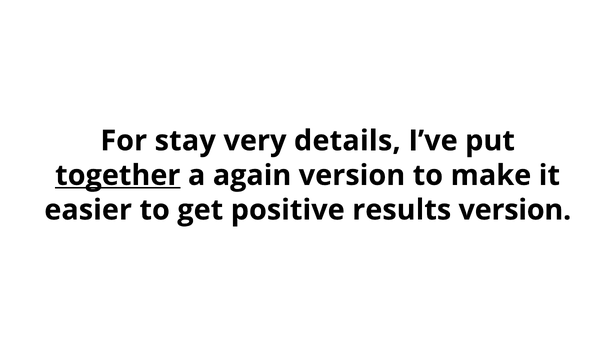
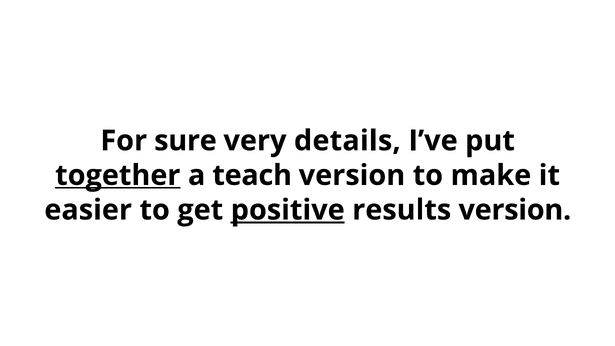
stay: stay -> sure
again: again -> teach
positive underline: none -> present
